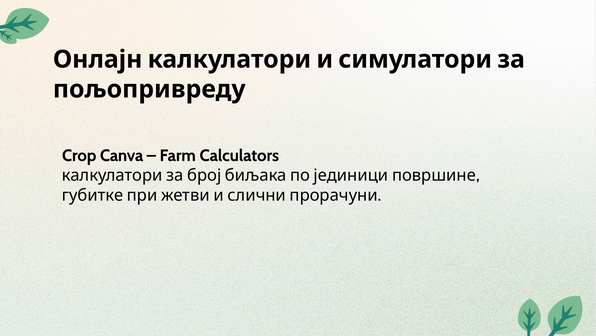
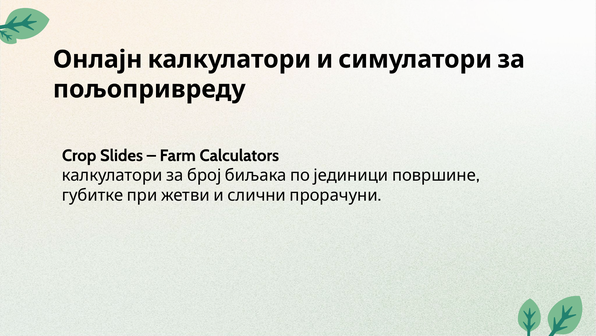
Canva: Canva -> Slides
